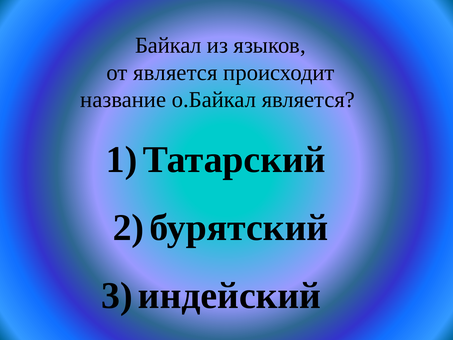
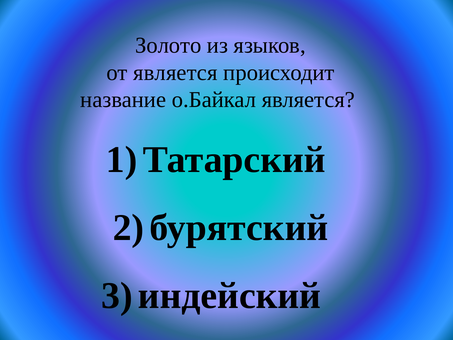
Байкал: Байкал -> Золото
